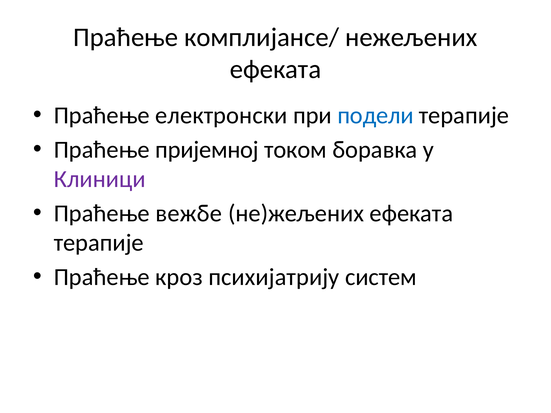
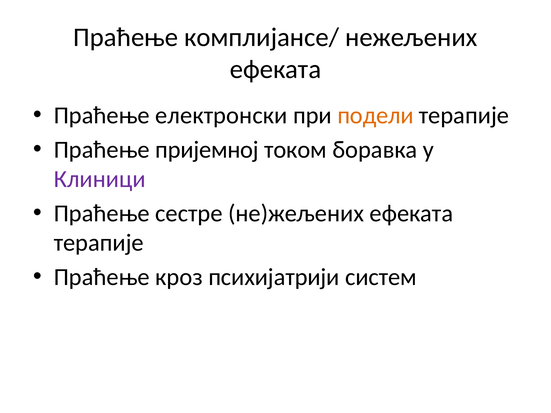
подели colour: blue -> orange
вежбе: вежбе -> сестре
психијатрију: психијатрију -> психијатрији
